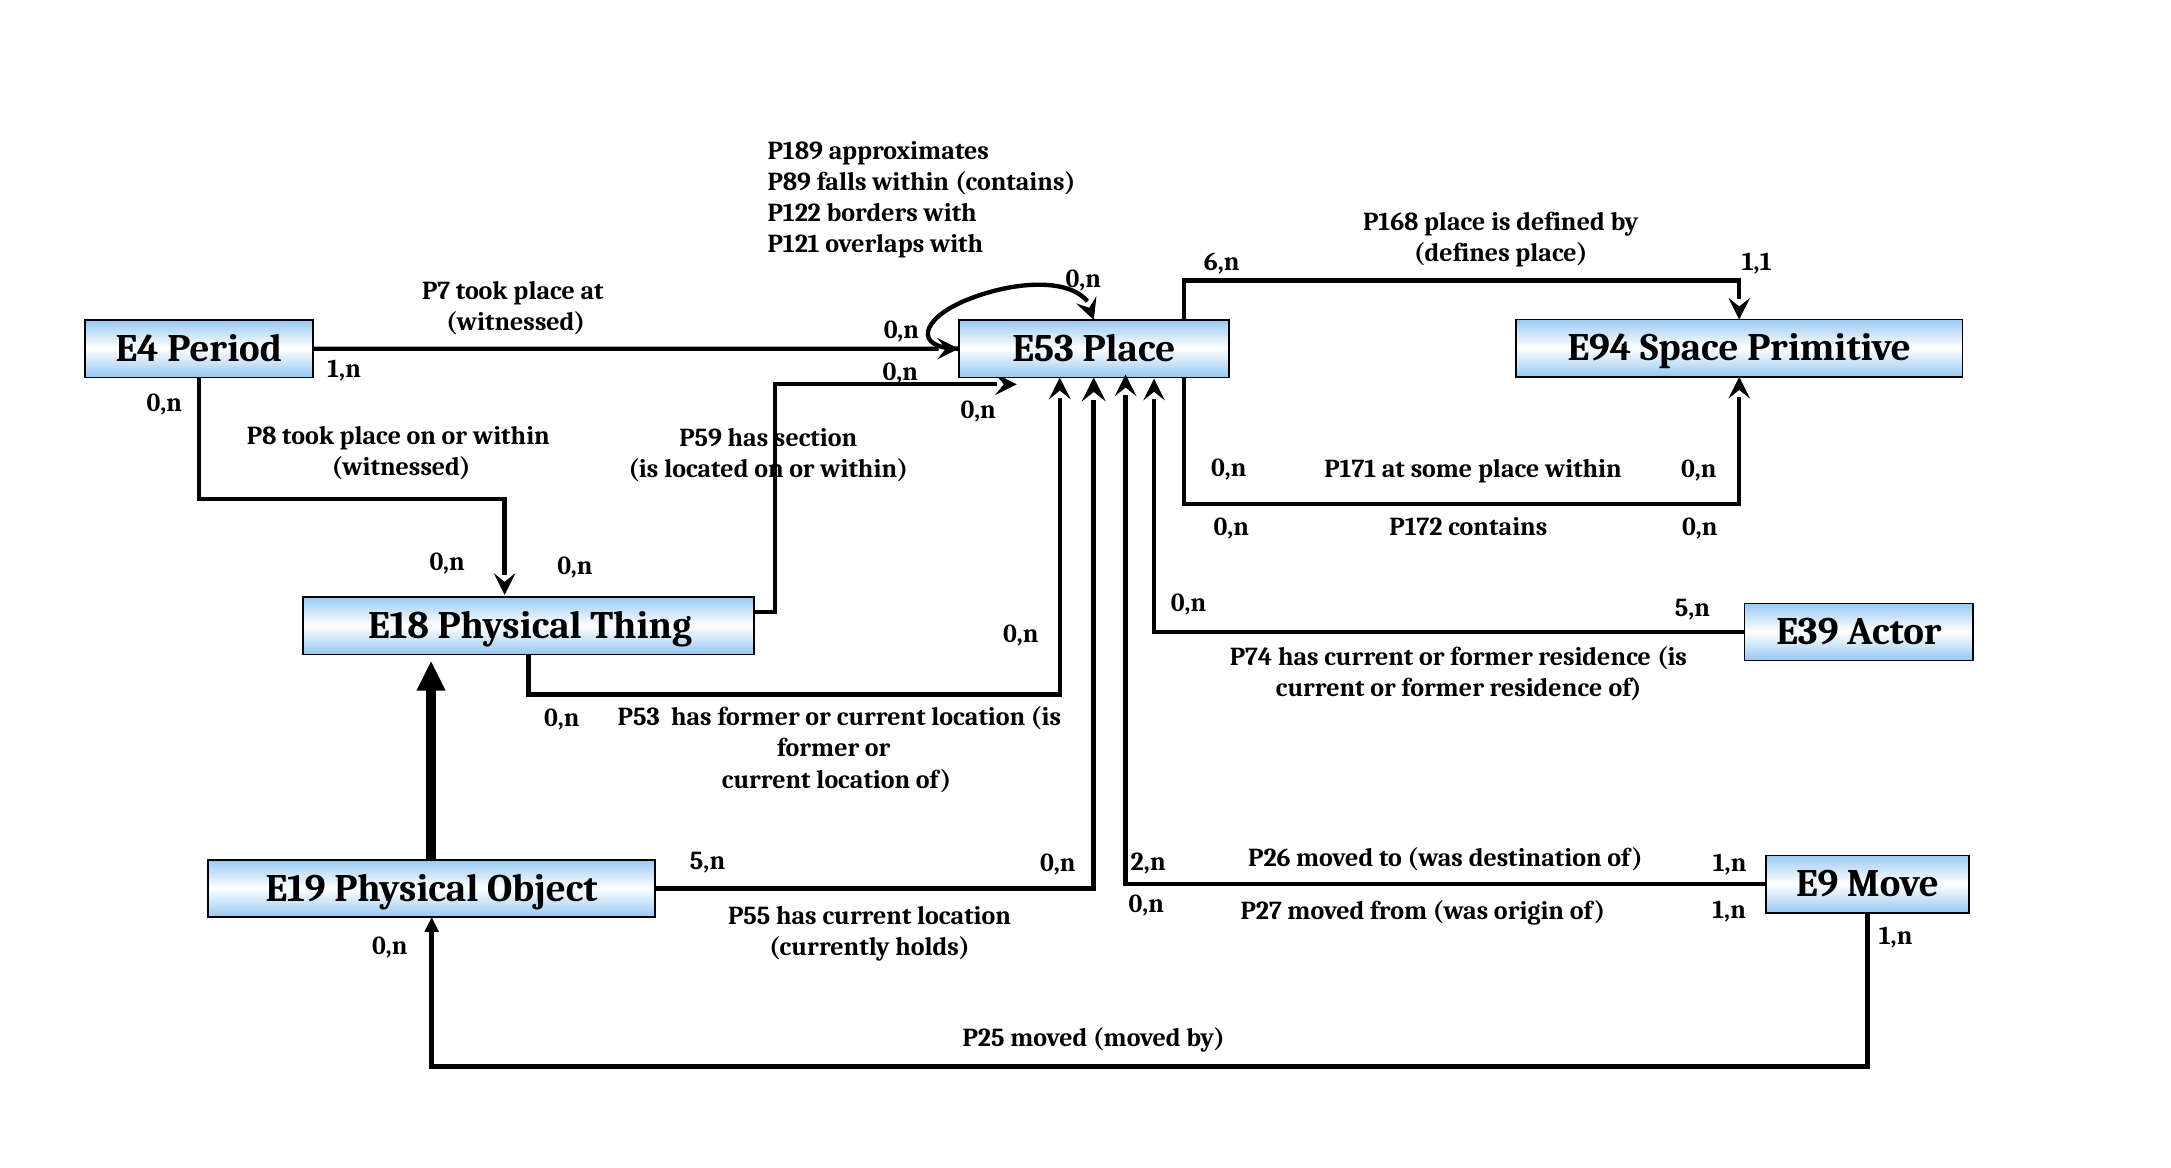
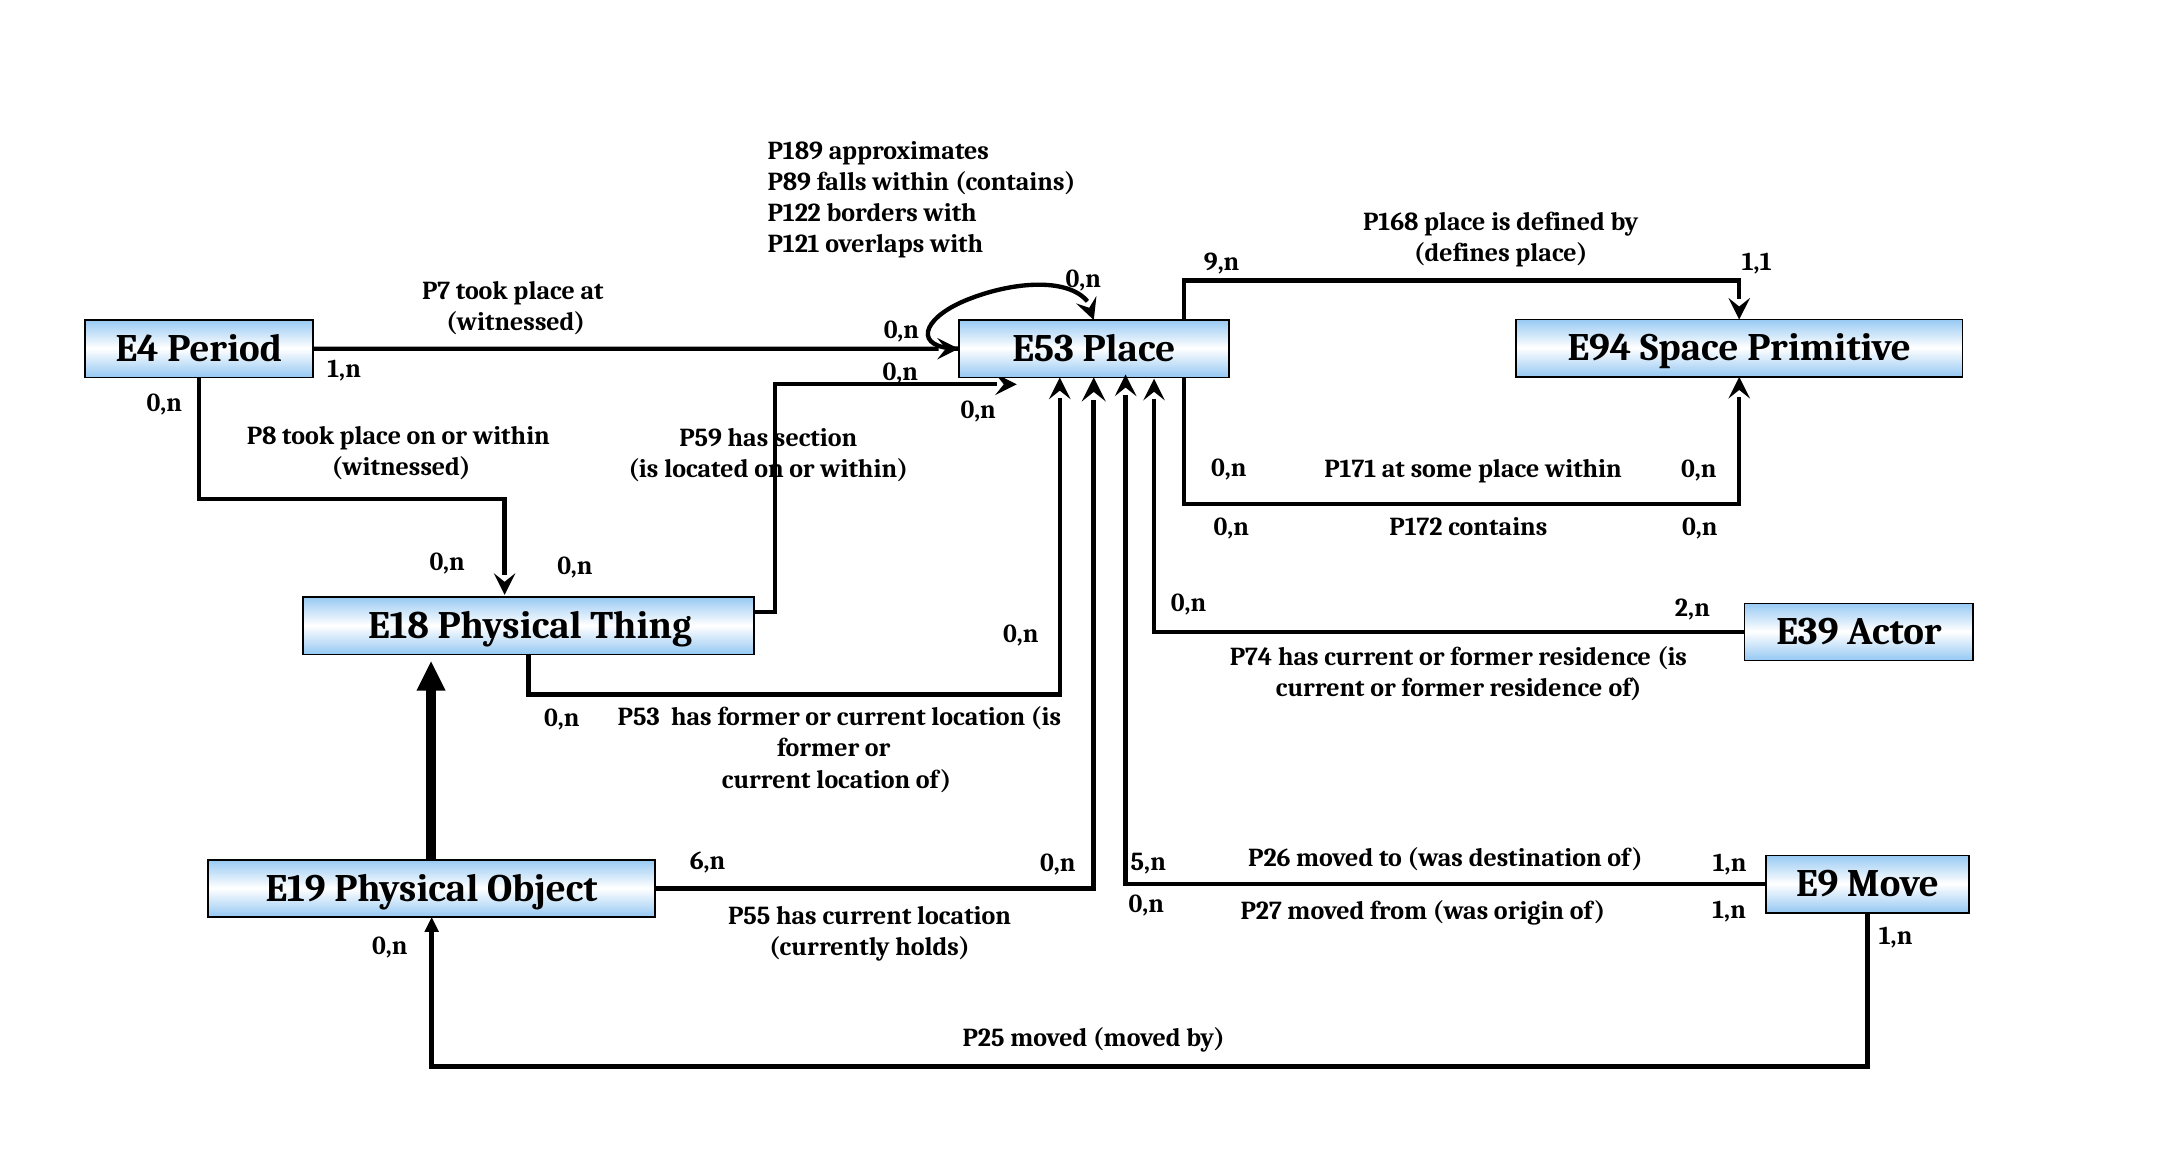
6,n: 6,n -> 9,n
5,n at (1692, 608): 5,n -> 2,n
5,n at (708, 861): 5,n -> 6,n
2,n: 2,n -> 5,n
